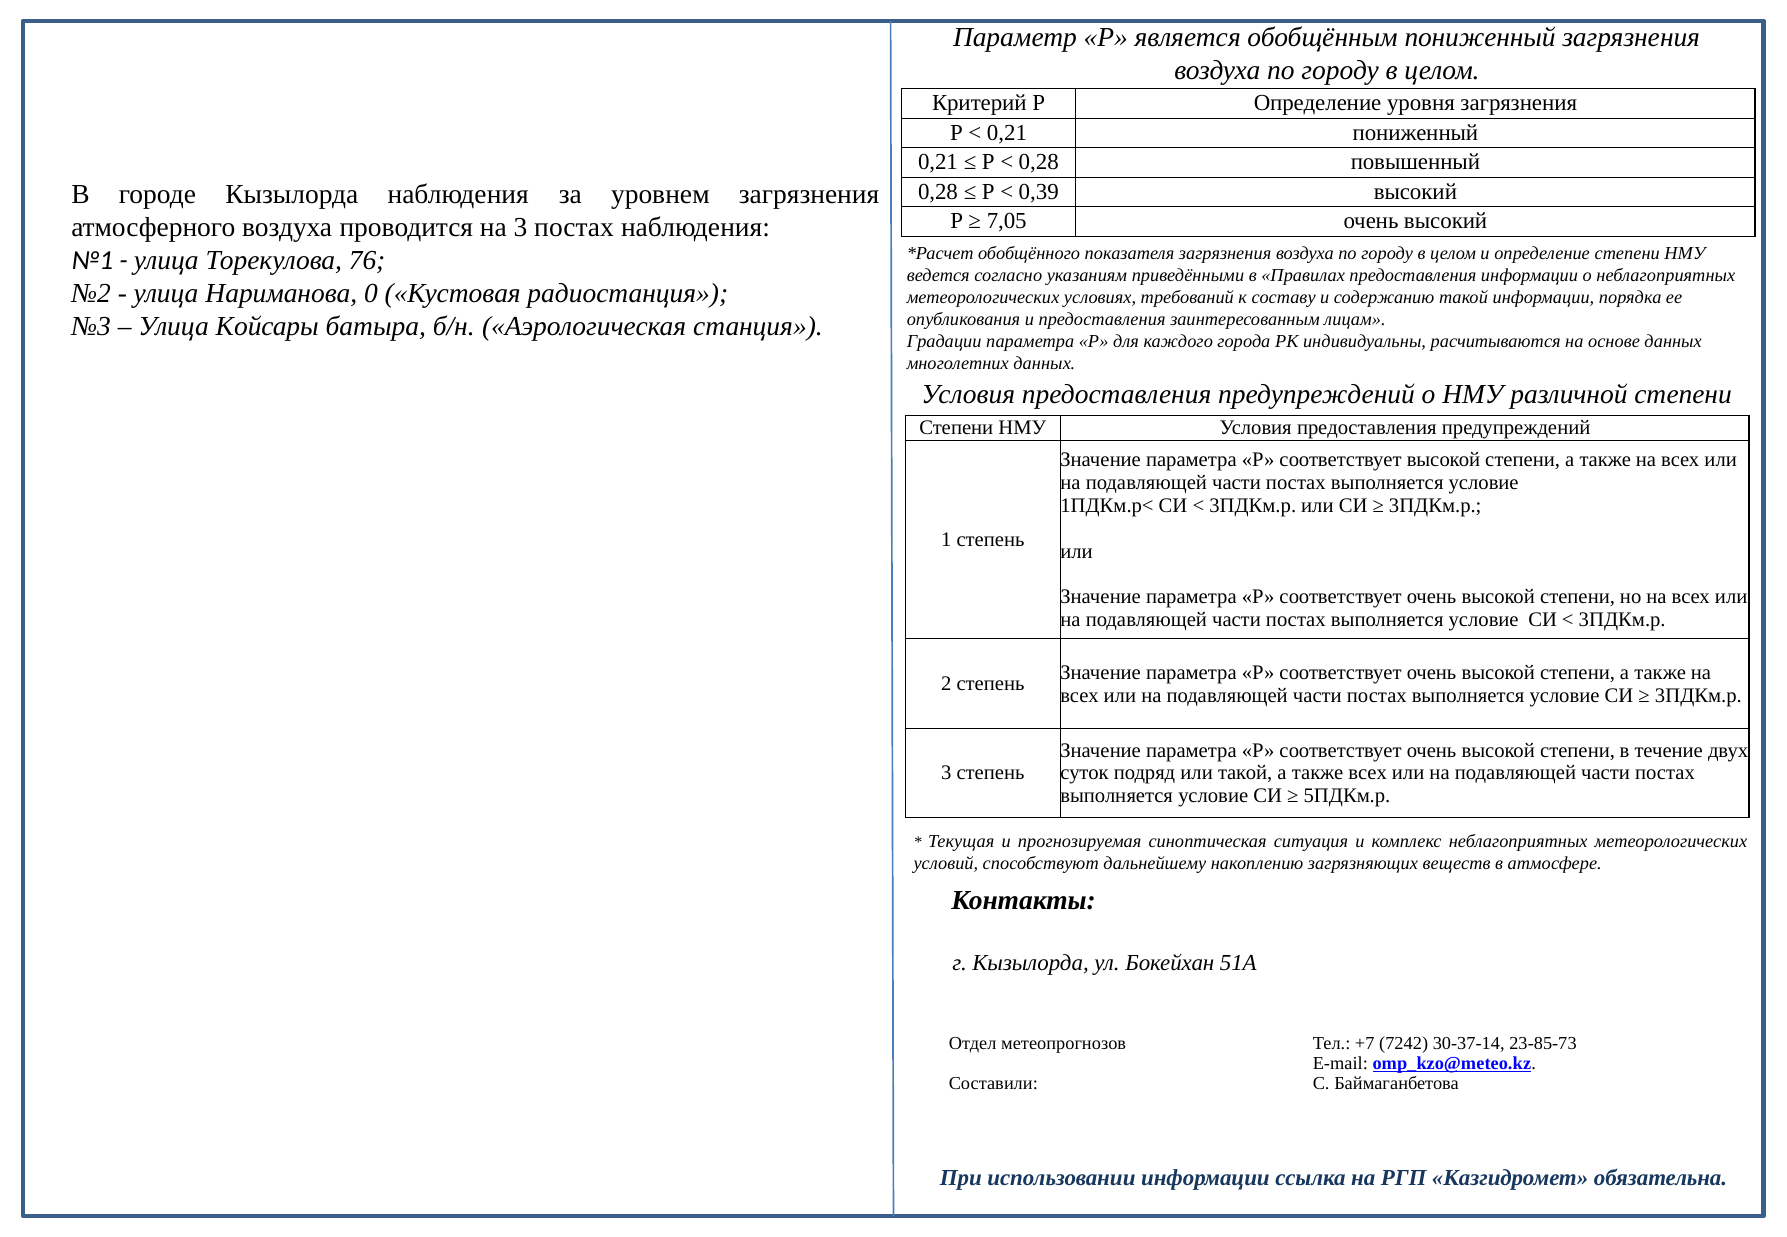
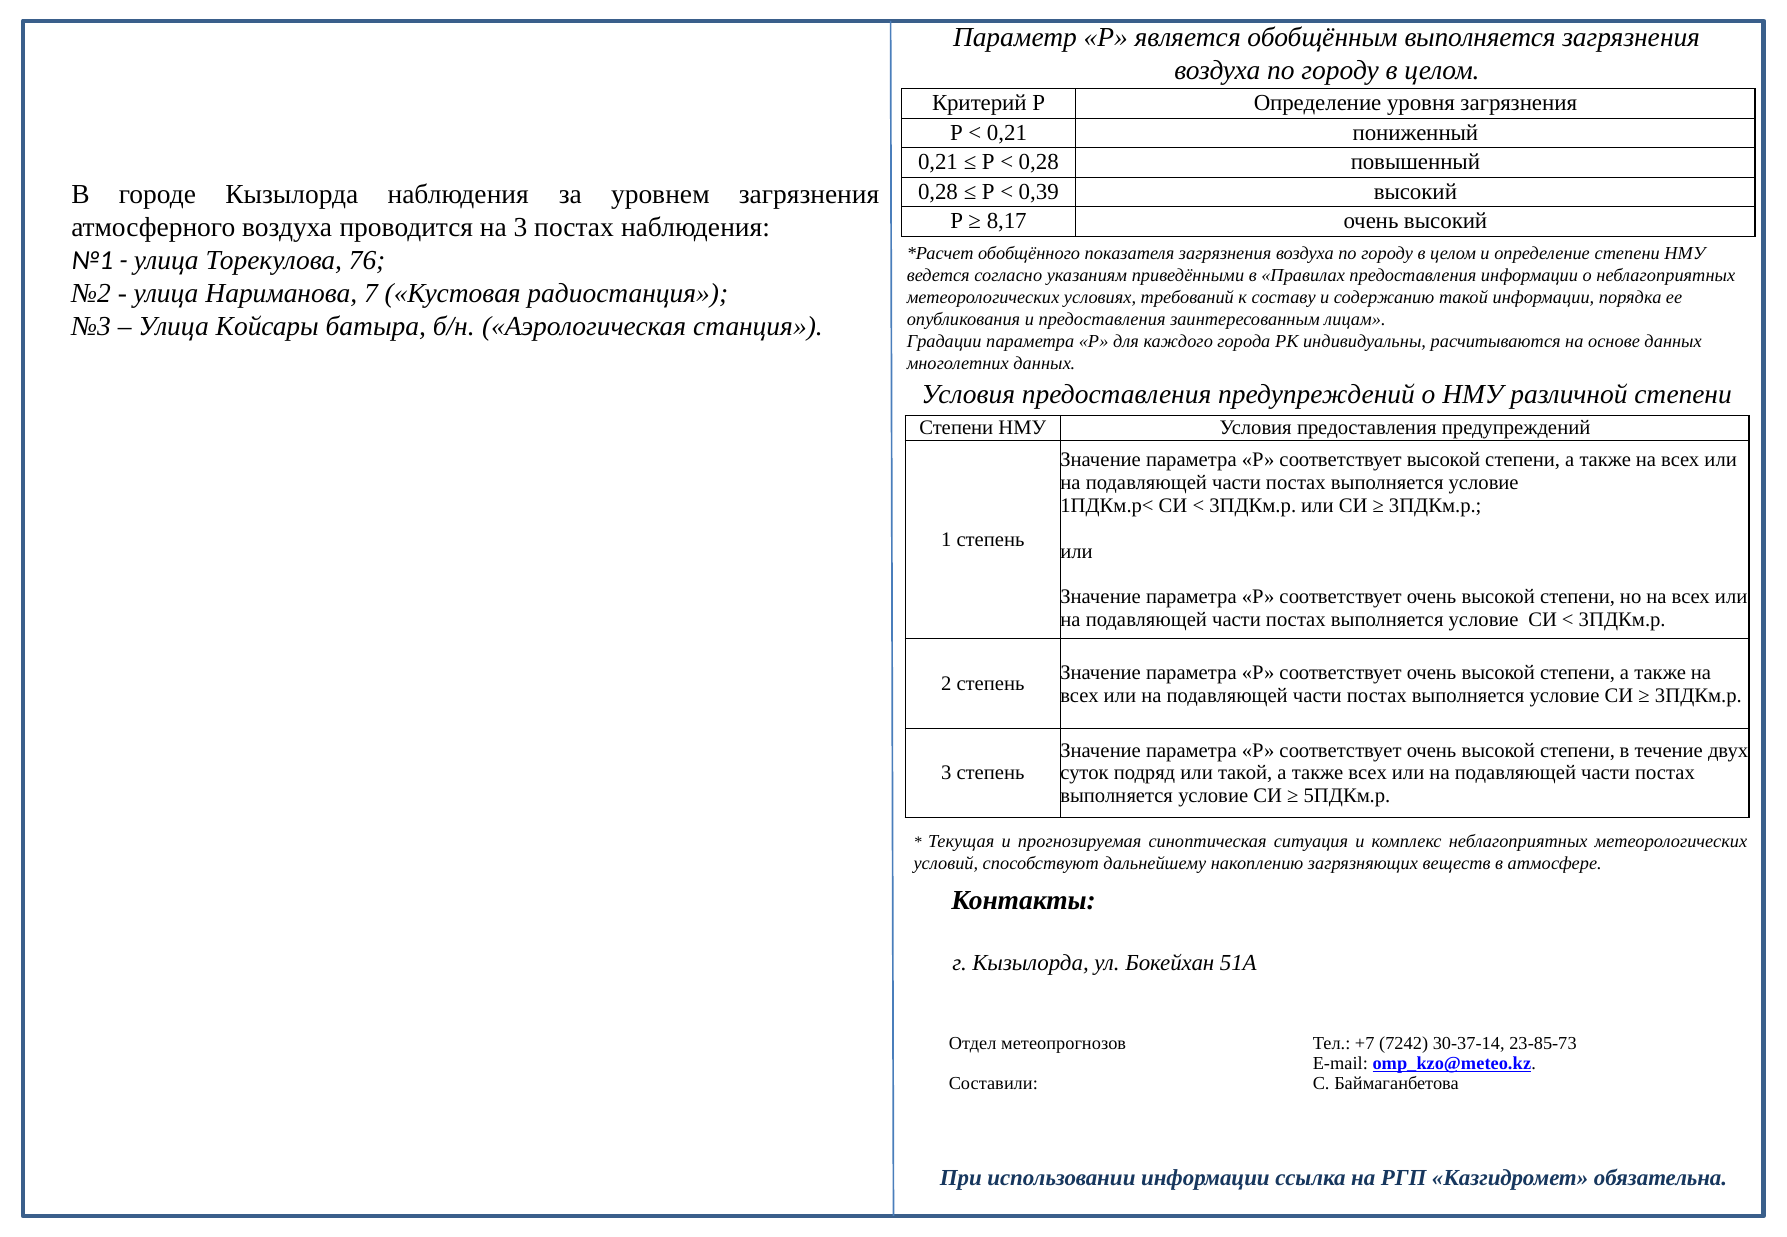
обобщённым пониженный: пониженный -> выполняется
7,05: 7,05 -> 8,17
0: 0 -> 7
